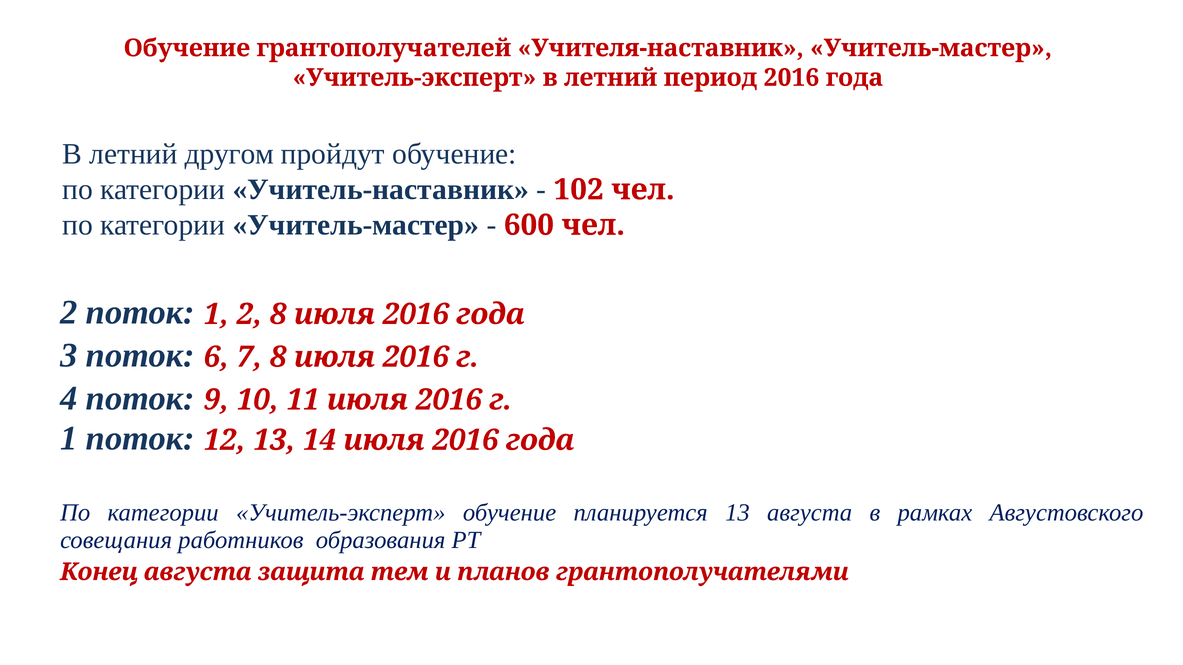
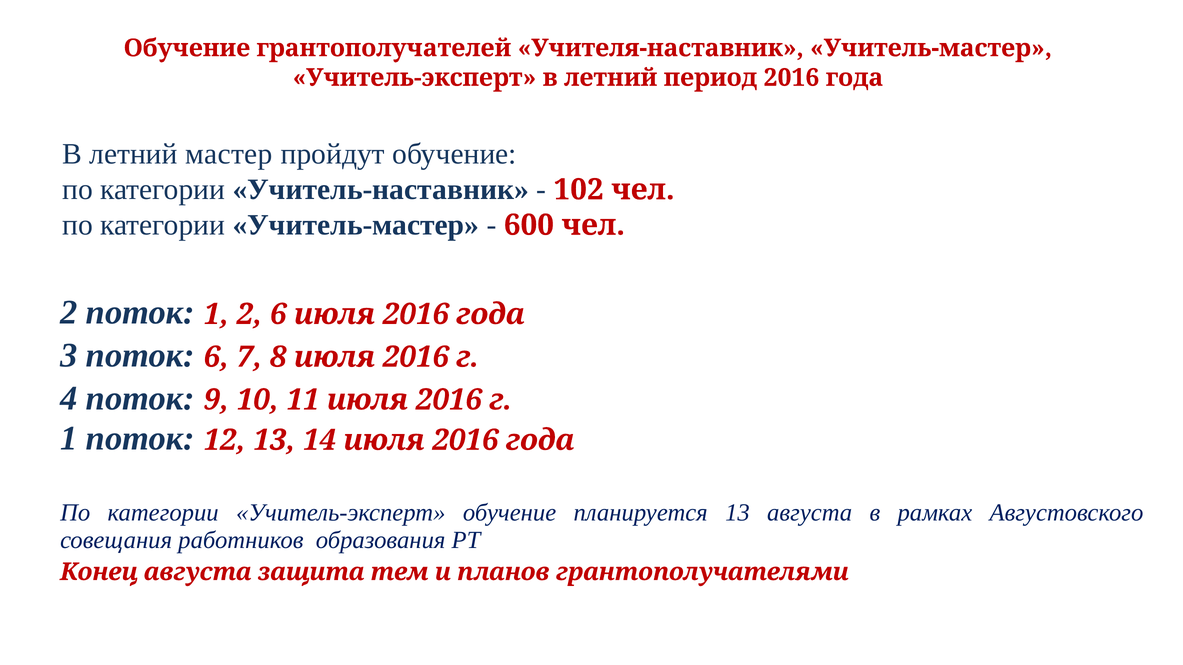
другом: другом -> мастер
2 8: 8 -> 6
